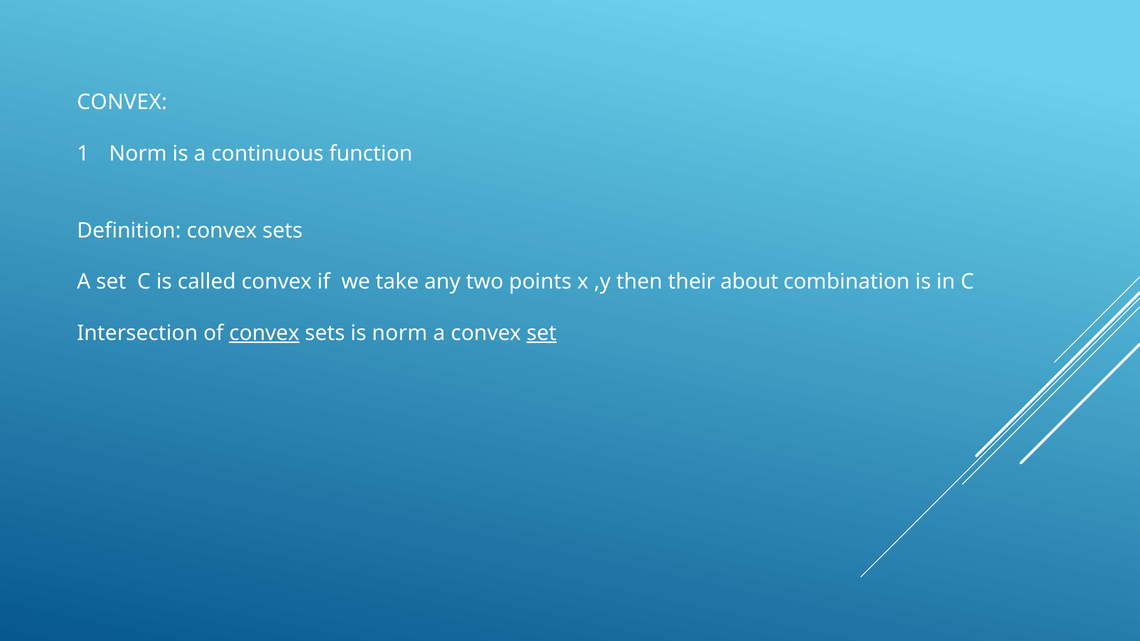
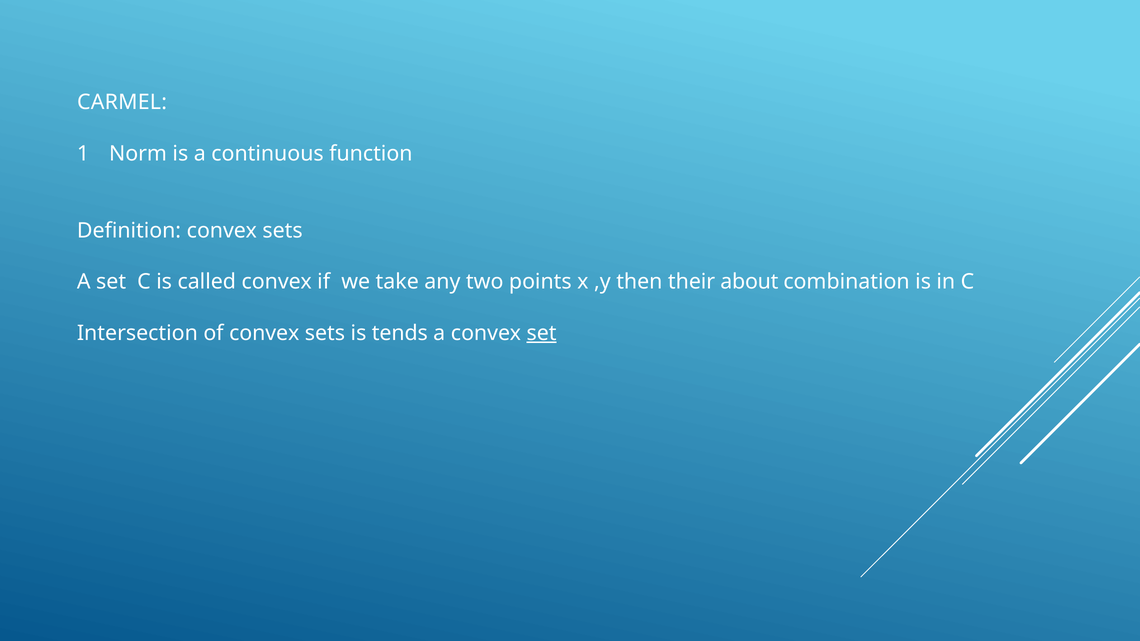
CONVEX at (122, 102): CONVEX -> CARMEL
convex at (264, 333) underline: present -> none
is norm: norm -> tends
